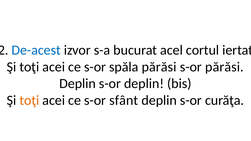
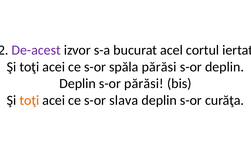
De-acest colour: blue -> purple
s-or părăsi: părăsi -> deplin
s-or deplin: deplin -> părăsi
sfânt: sfânt -> slava
